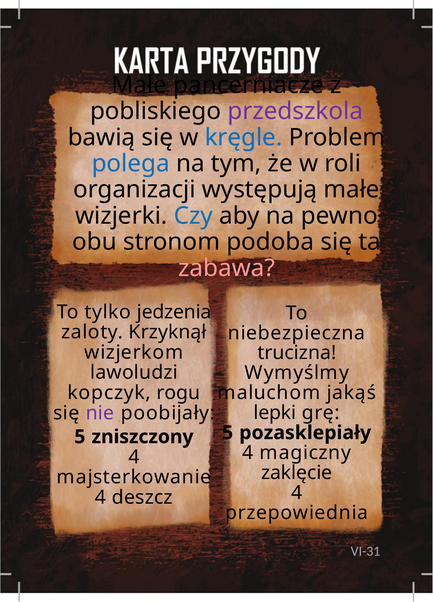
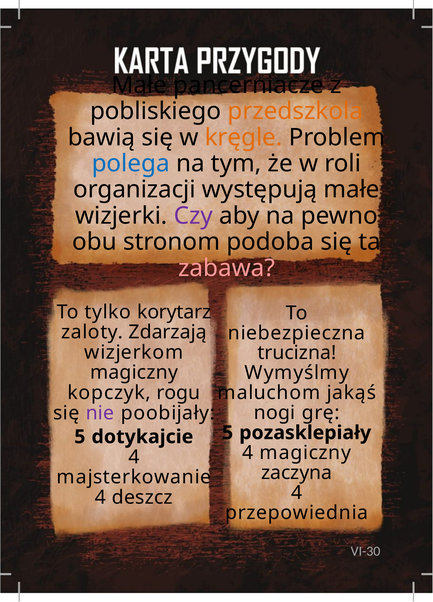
przedszkola colour: purple -> orange
kręgle colour: blue -> orange
Czy colour: blue -> purple
jedzenia: jedzenia -> korytarz
Krzyknął: Krzyknął -> Zdarzają
lawoludzi at (134, 373): lawoludzi -> magiczny
lepki: lepki -> nogi
zniszczony: zniszczony -> dotykajcie
zaklęcie: zaklęcie -> zaczyna
VI-31: VI-31 -> VI-30
